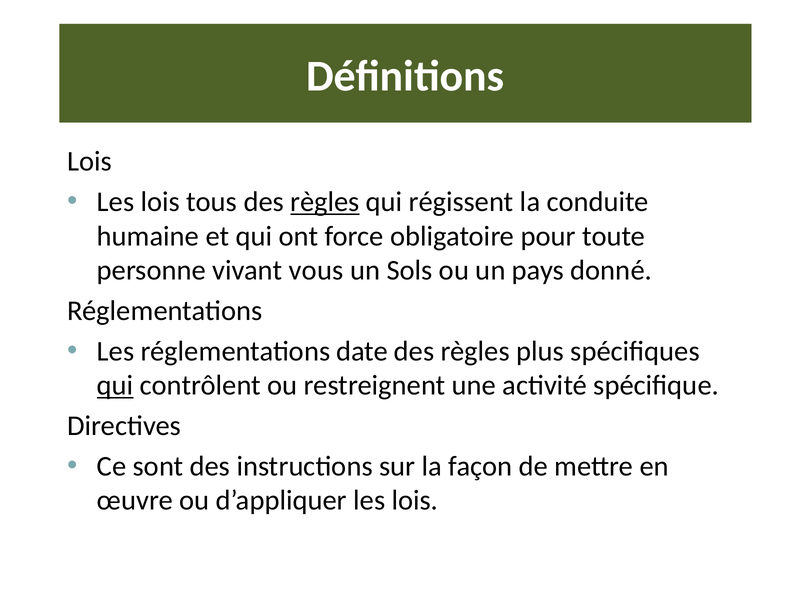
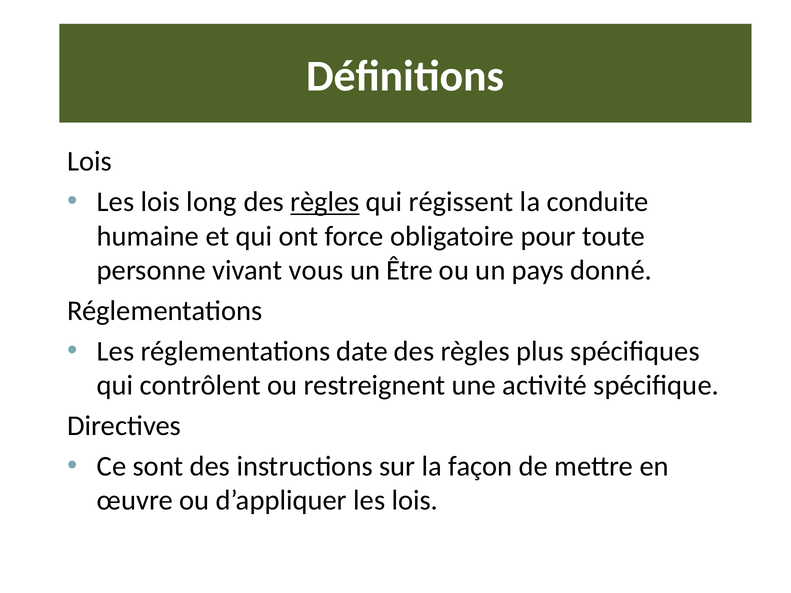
tous: tous -> long
Sols: Sols -> Être
qui at (115, 386) underline: present -> none
